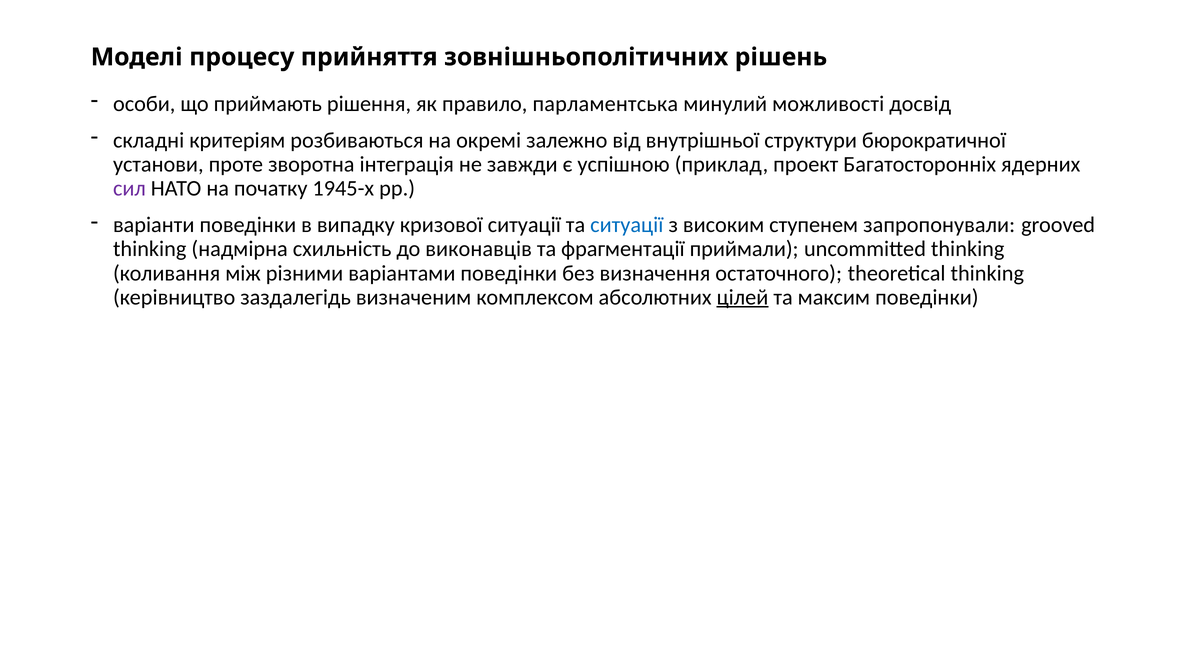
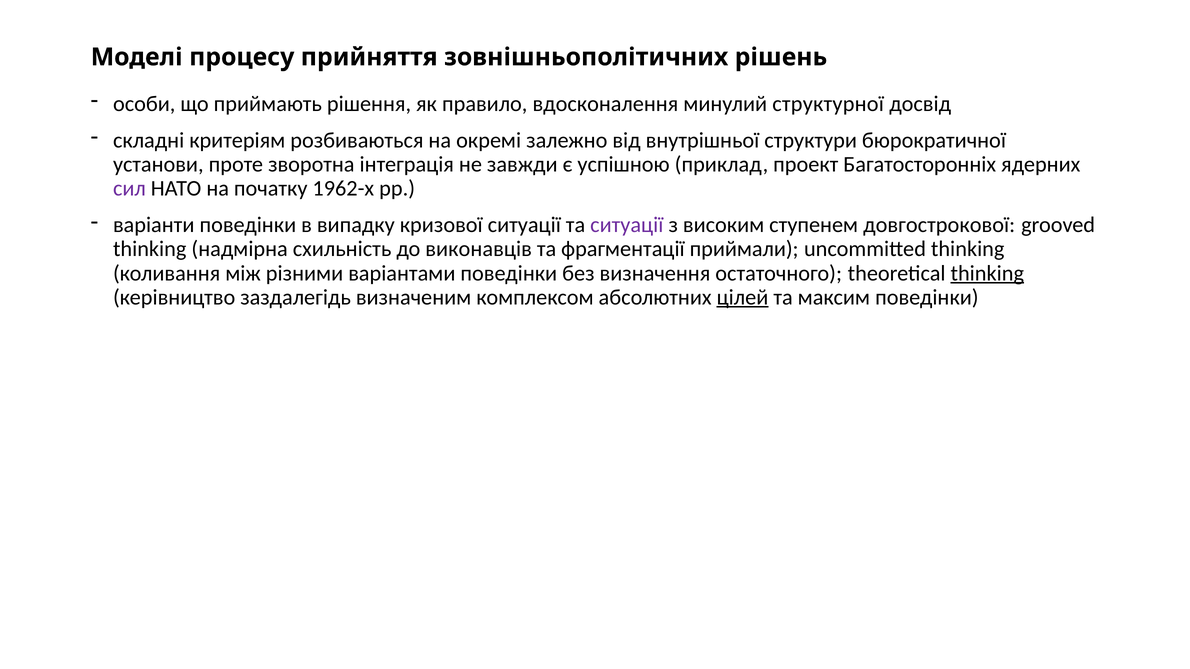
парламентська: парламентська -> вдосконалення
можливості: можливості -> структурної
1945-х: 1945-х -> 1962-х
ситуації at (627, 225) colour: blue -> purple
запропонували: запропонували -> довгострокової
thinking at (987, 273) underline: none -> present
